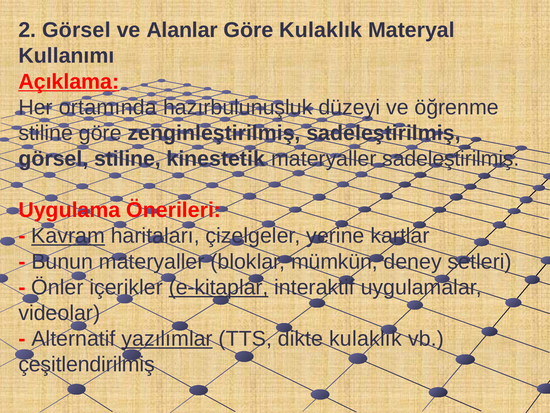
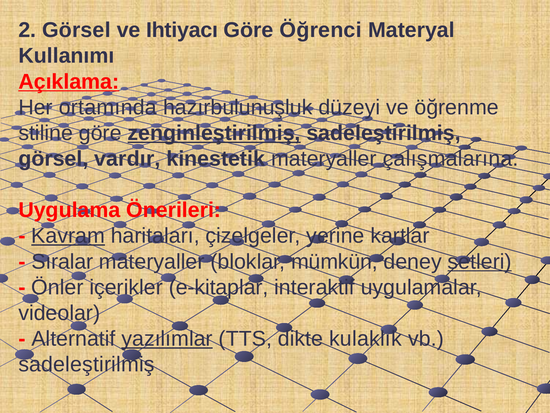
Alanlar: Alanlar -> Ihtiyacı
Göre Kulaklık: Kulaklık -> Öğrenci
zenginleştirilmiş underline: none -> present
görsel stiline: stiline -> vardır
materyaller sadeleştirilmiş: sadeleştirilmiş -> çalışmalarına
Bunun: Bunun -> Sıralar
setleri underline: none -> present
e-kitaplar underline: present -> none
çeşitlendirilmiş at (87, 364): çeşitlendirilmiş -> sadeleştirilmiş
